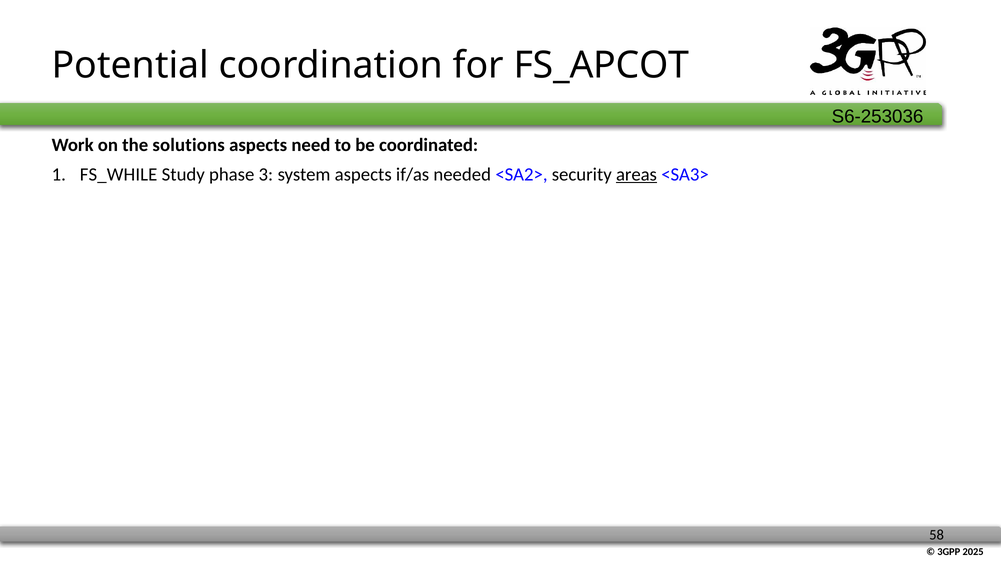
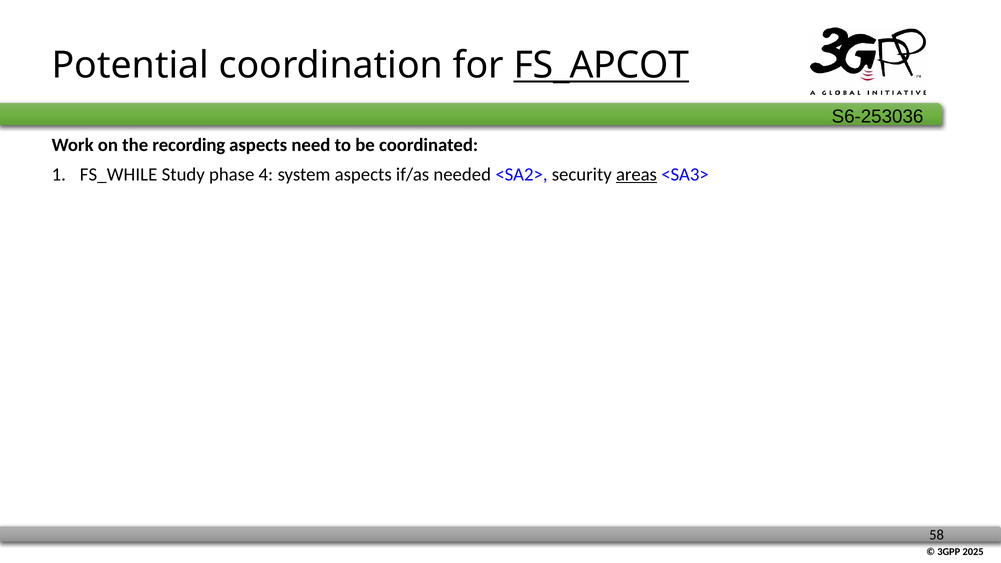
FS_APCOT underline: none -> present
solutions: solutions -> recording
3: 3 -> 4
